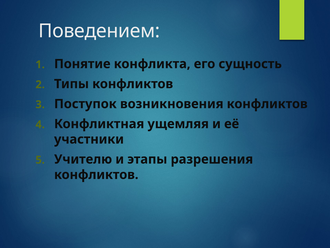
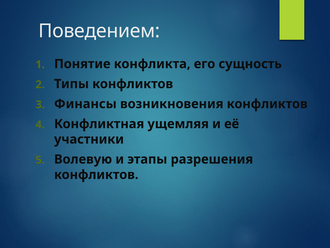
Поступок: Поступок -> Финансы
Учителю: Учителю -> Волевую
